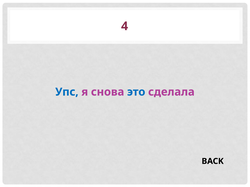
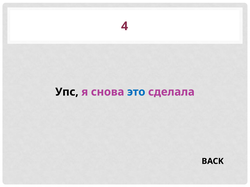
Упс colour: blue -> black
